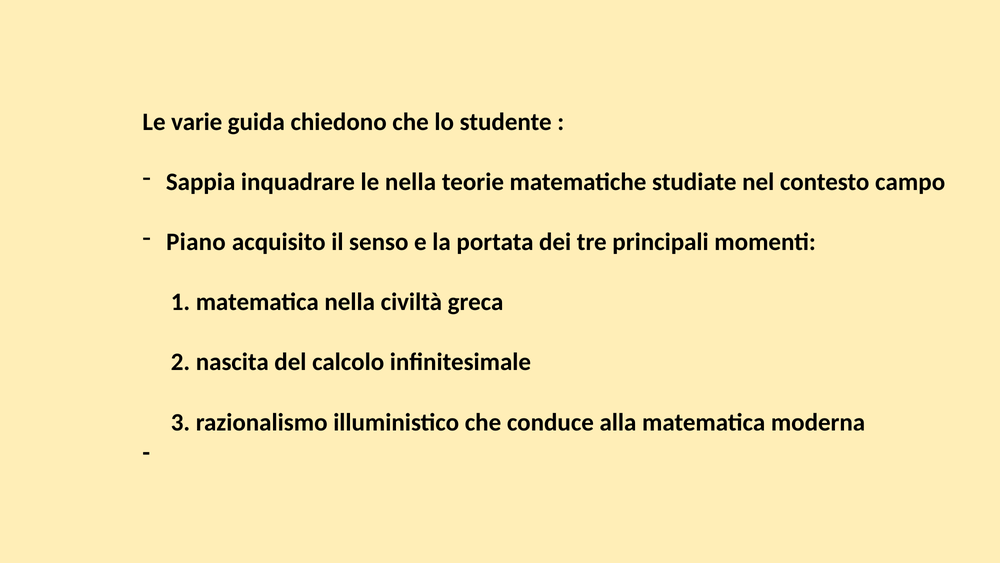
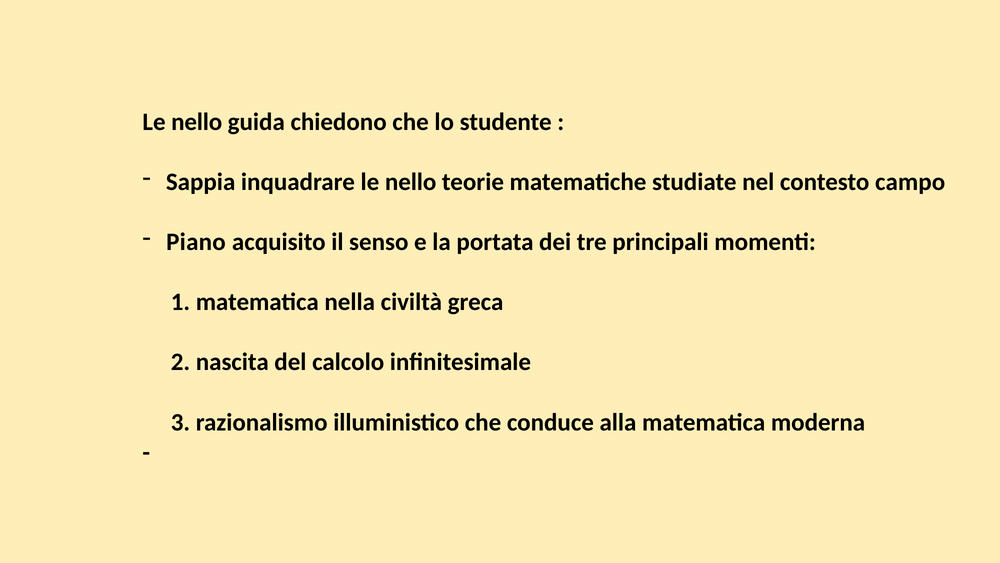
varie at (197, 122): varie -> nello
inquadrare le nella: nella -> nello
